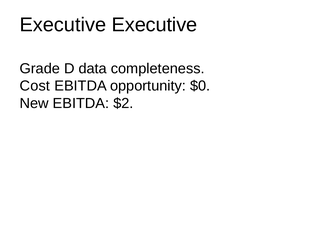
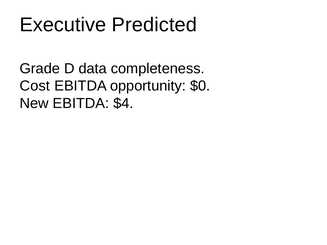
Executive Executive: Executive -> Predicted
$2: $2 -> $4
